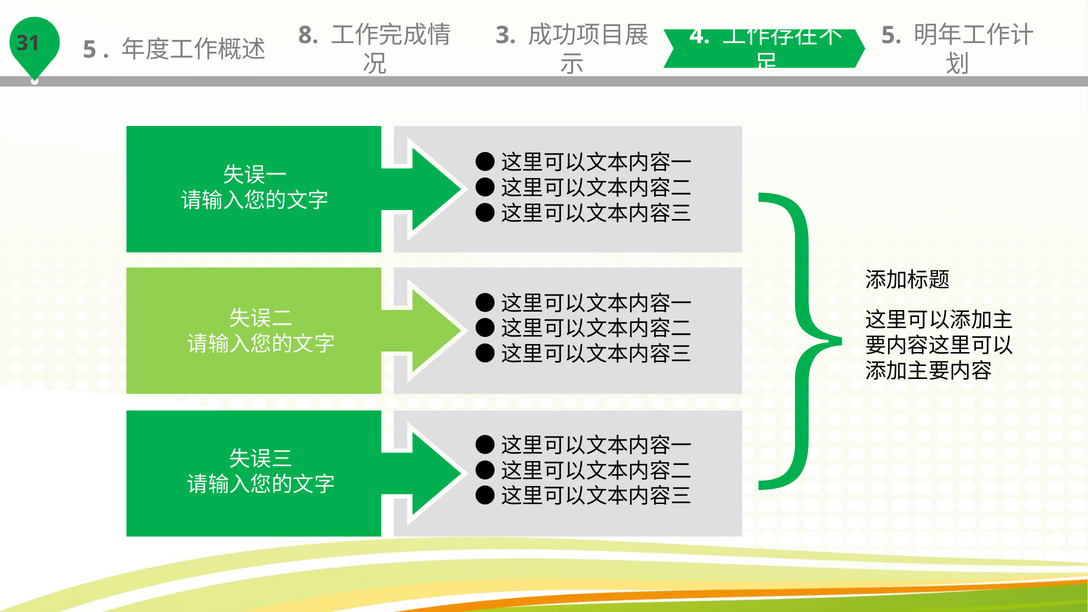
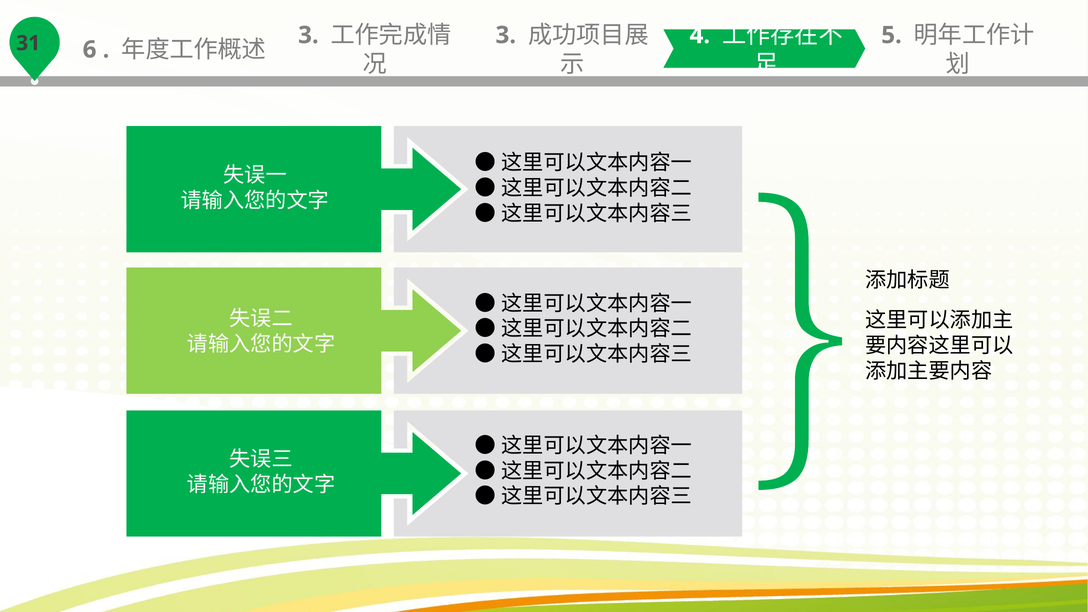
5 at (90, 50): 5 -> 6
8 at (308, 35): 8 -> 3
